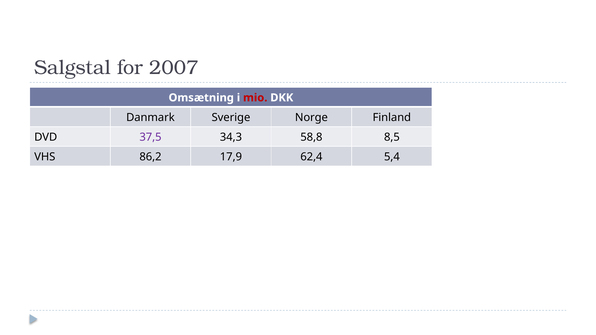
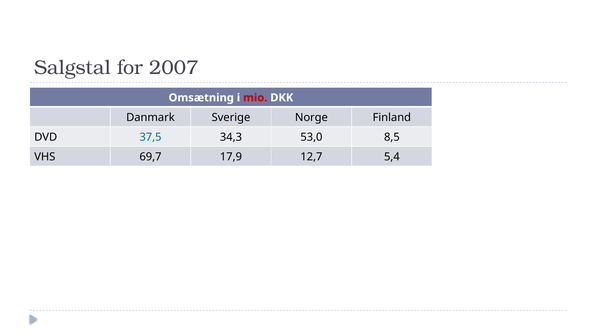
37,5 colour: purple -> blue
58,8: 58,8 -> 53,0
86,2: 86,2 -> 69,7
62,4: 62,4 -> 12,7
